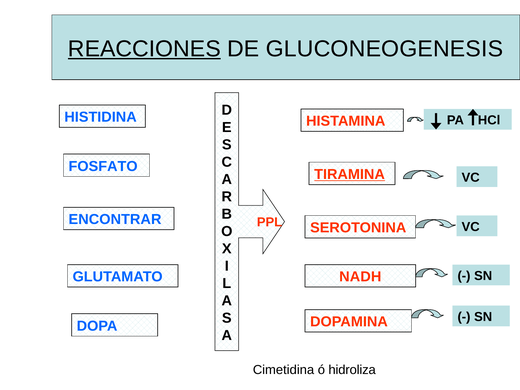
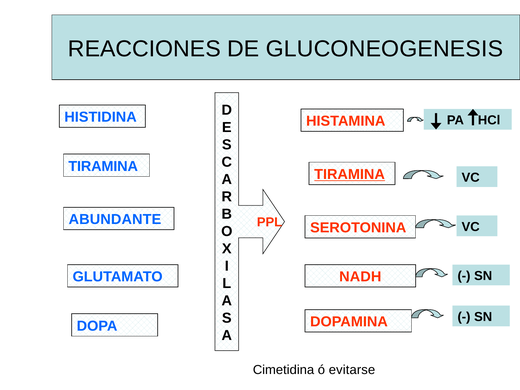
REACCIONES underline: present -> none
FOSFATO at (103, 166): FOSFATO -> TIRAMINA
ENCONTRAR: ENCONTRAR -> ABUNDANTE
hidroliza: hidroliza -> evitarse
